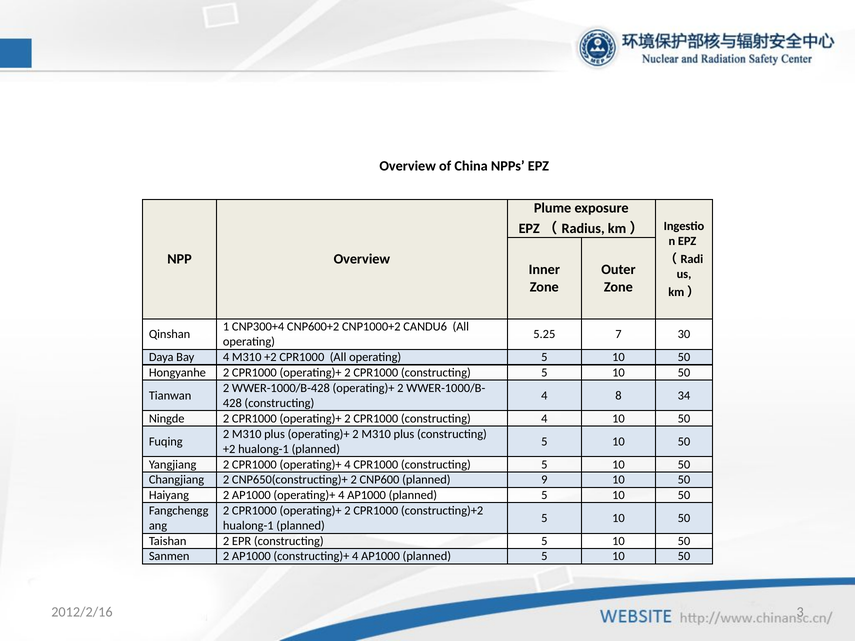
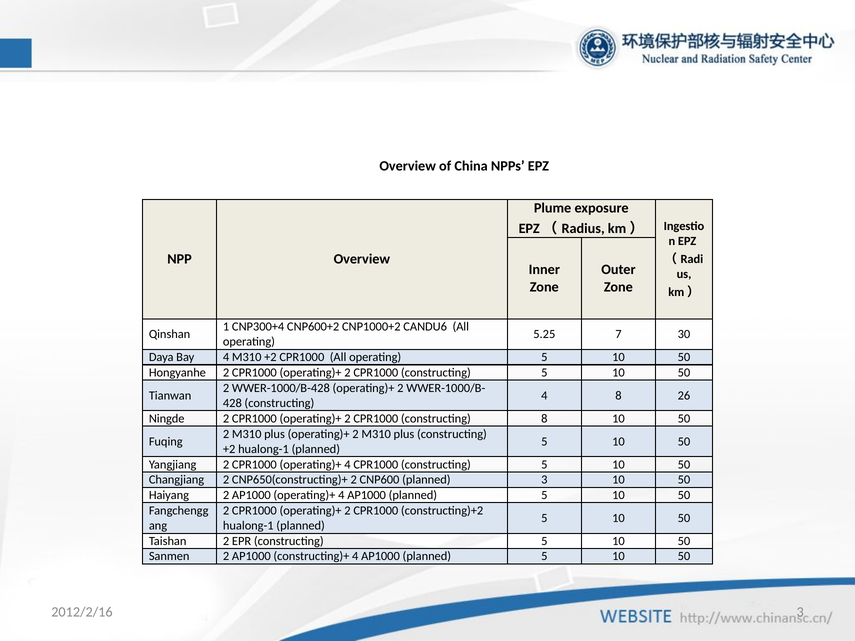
34: 34 -> 26
CPR1000 constructing 4: 4 -> 8
planned 9: 9 -> 3
